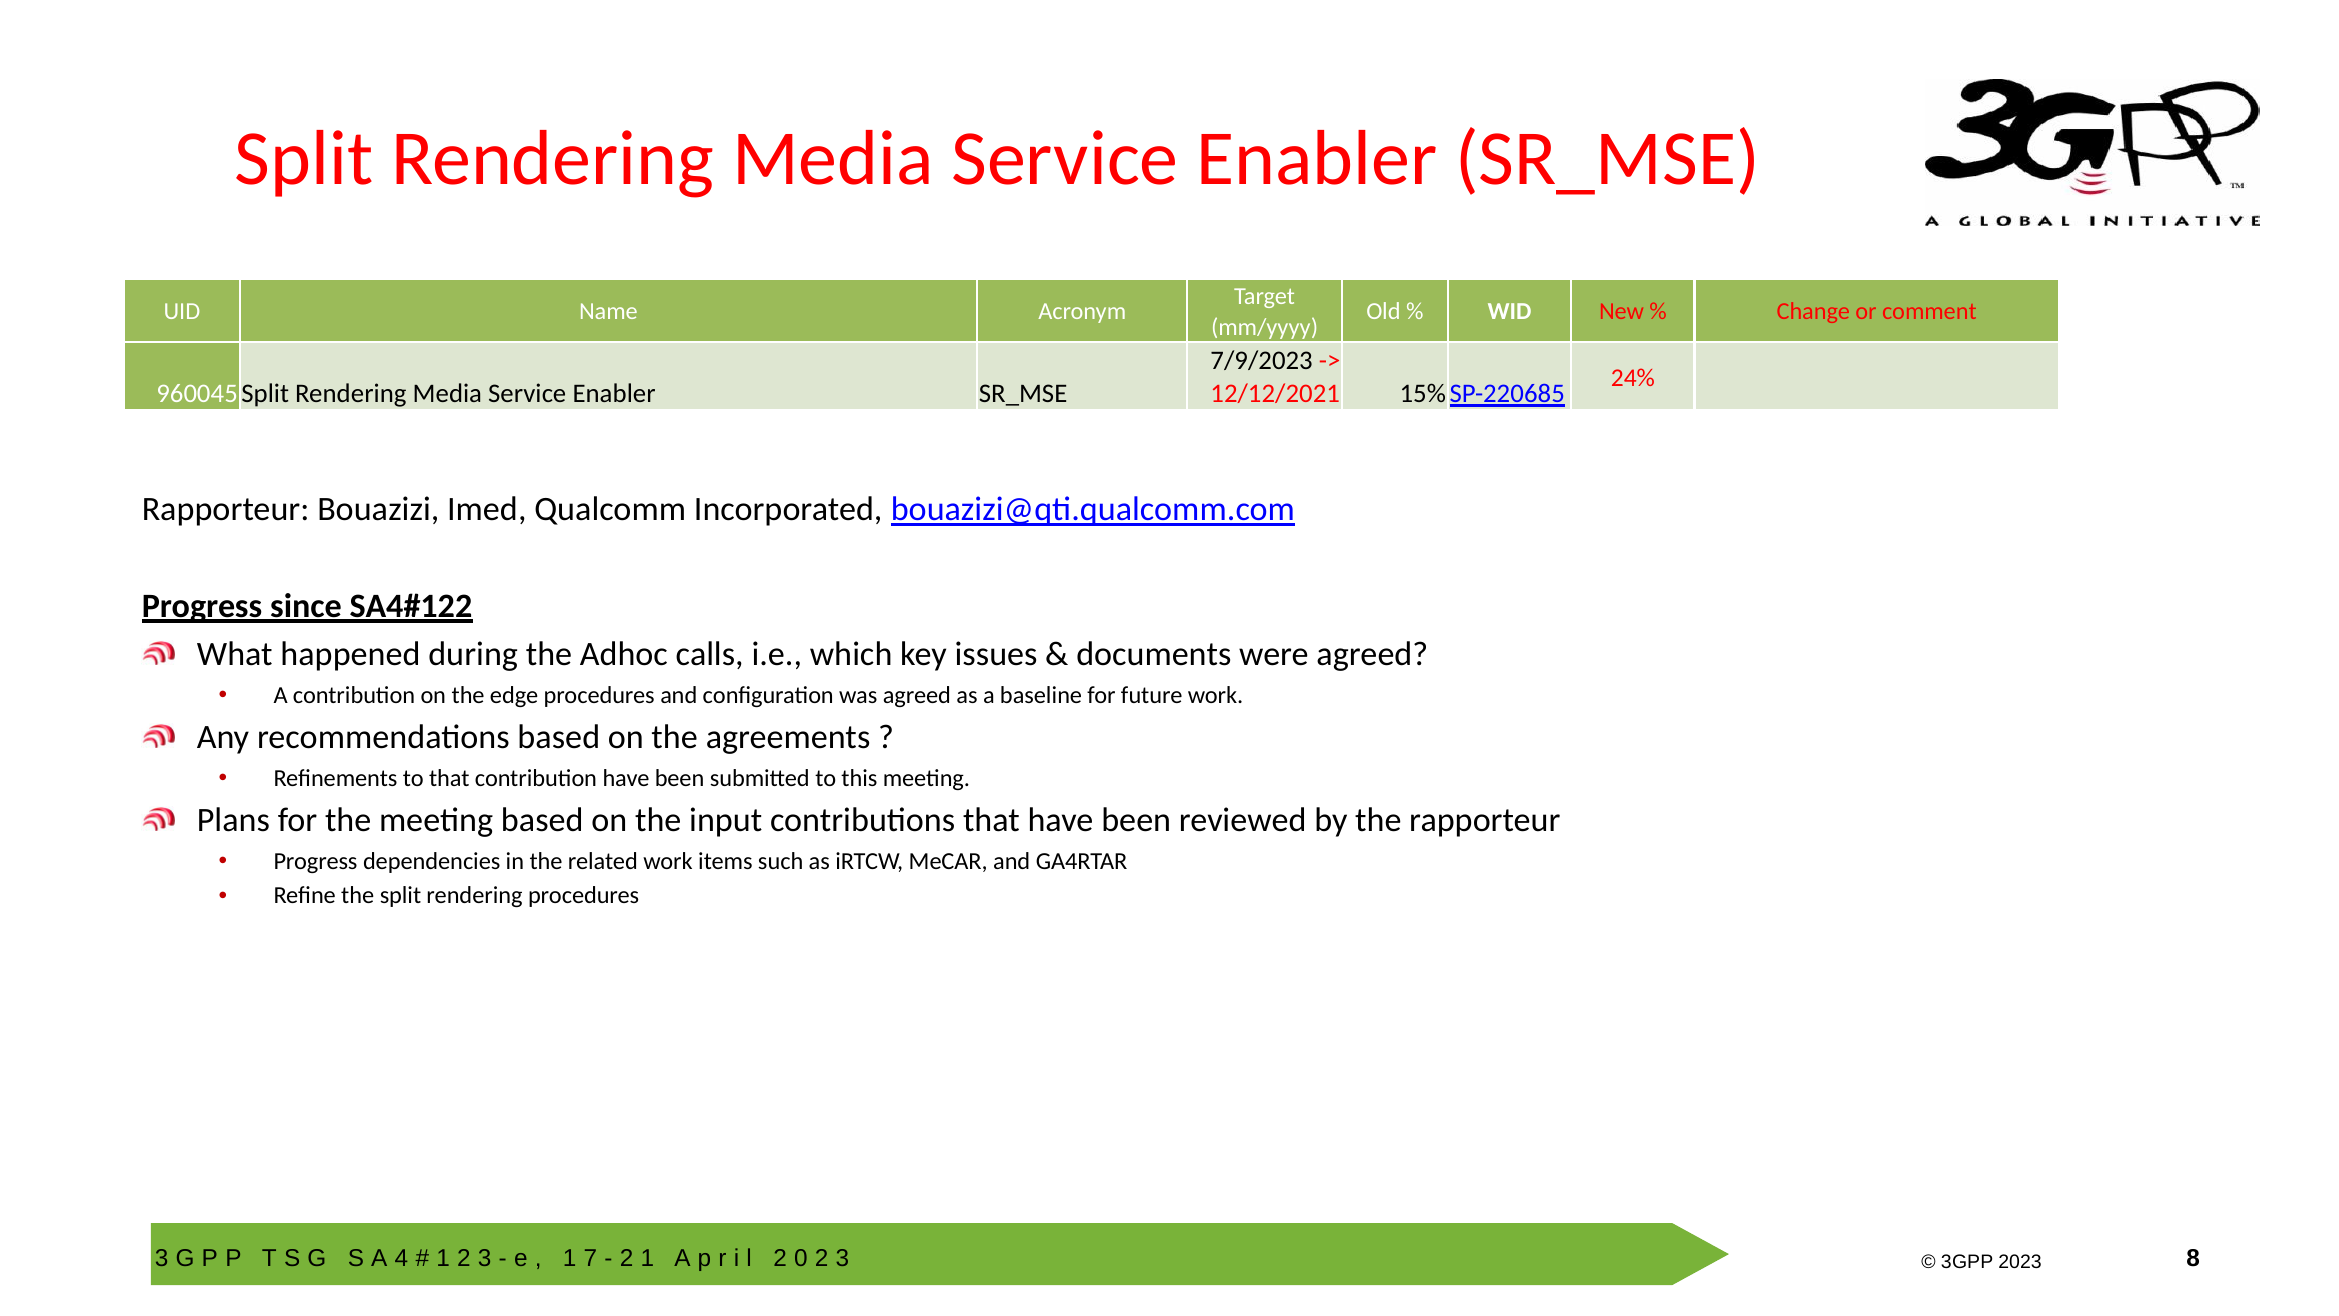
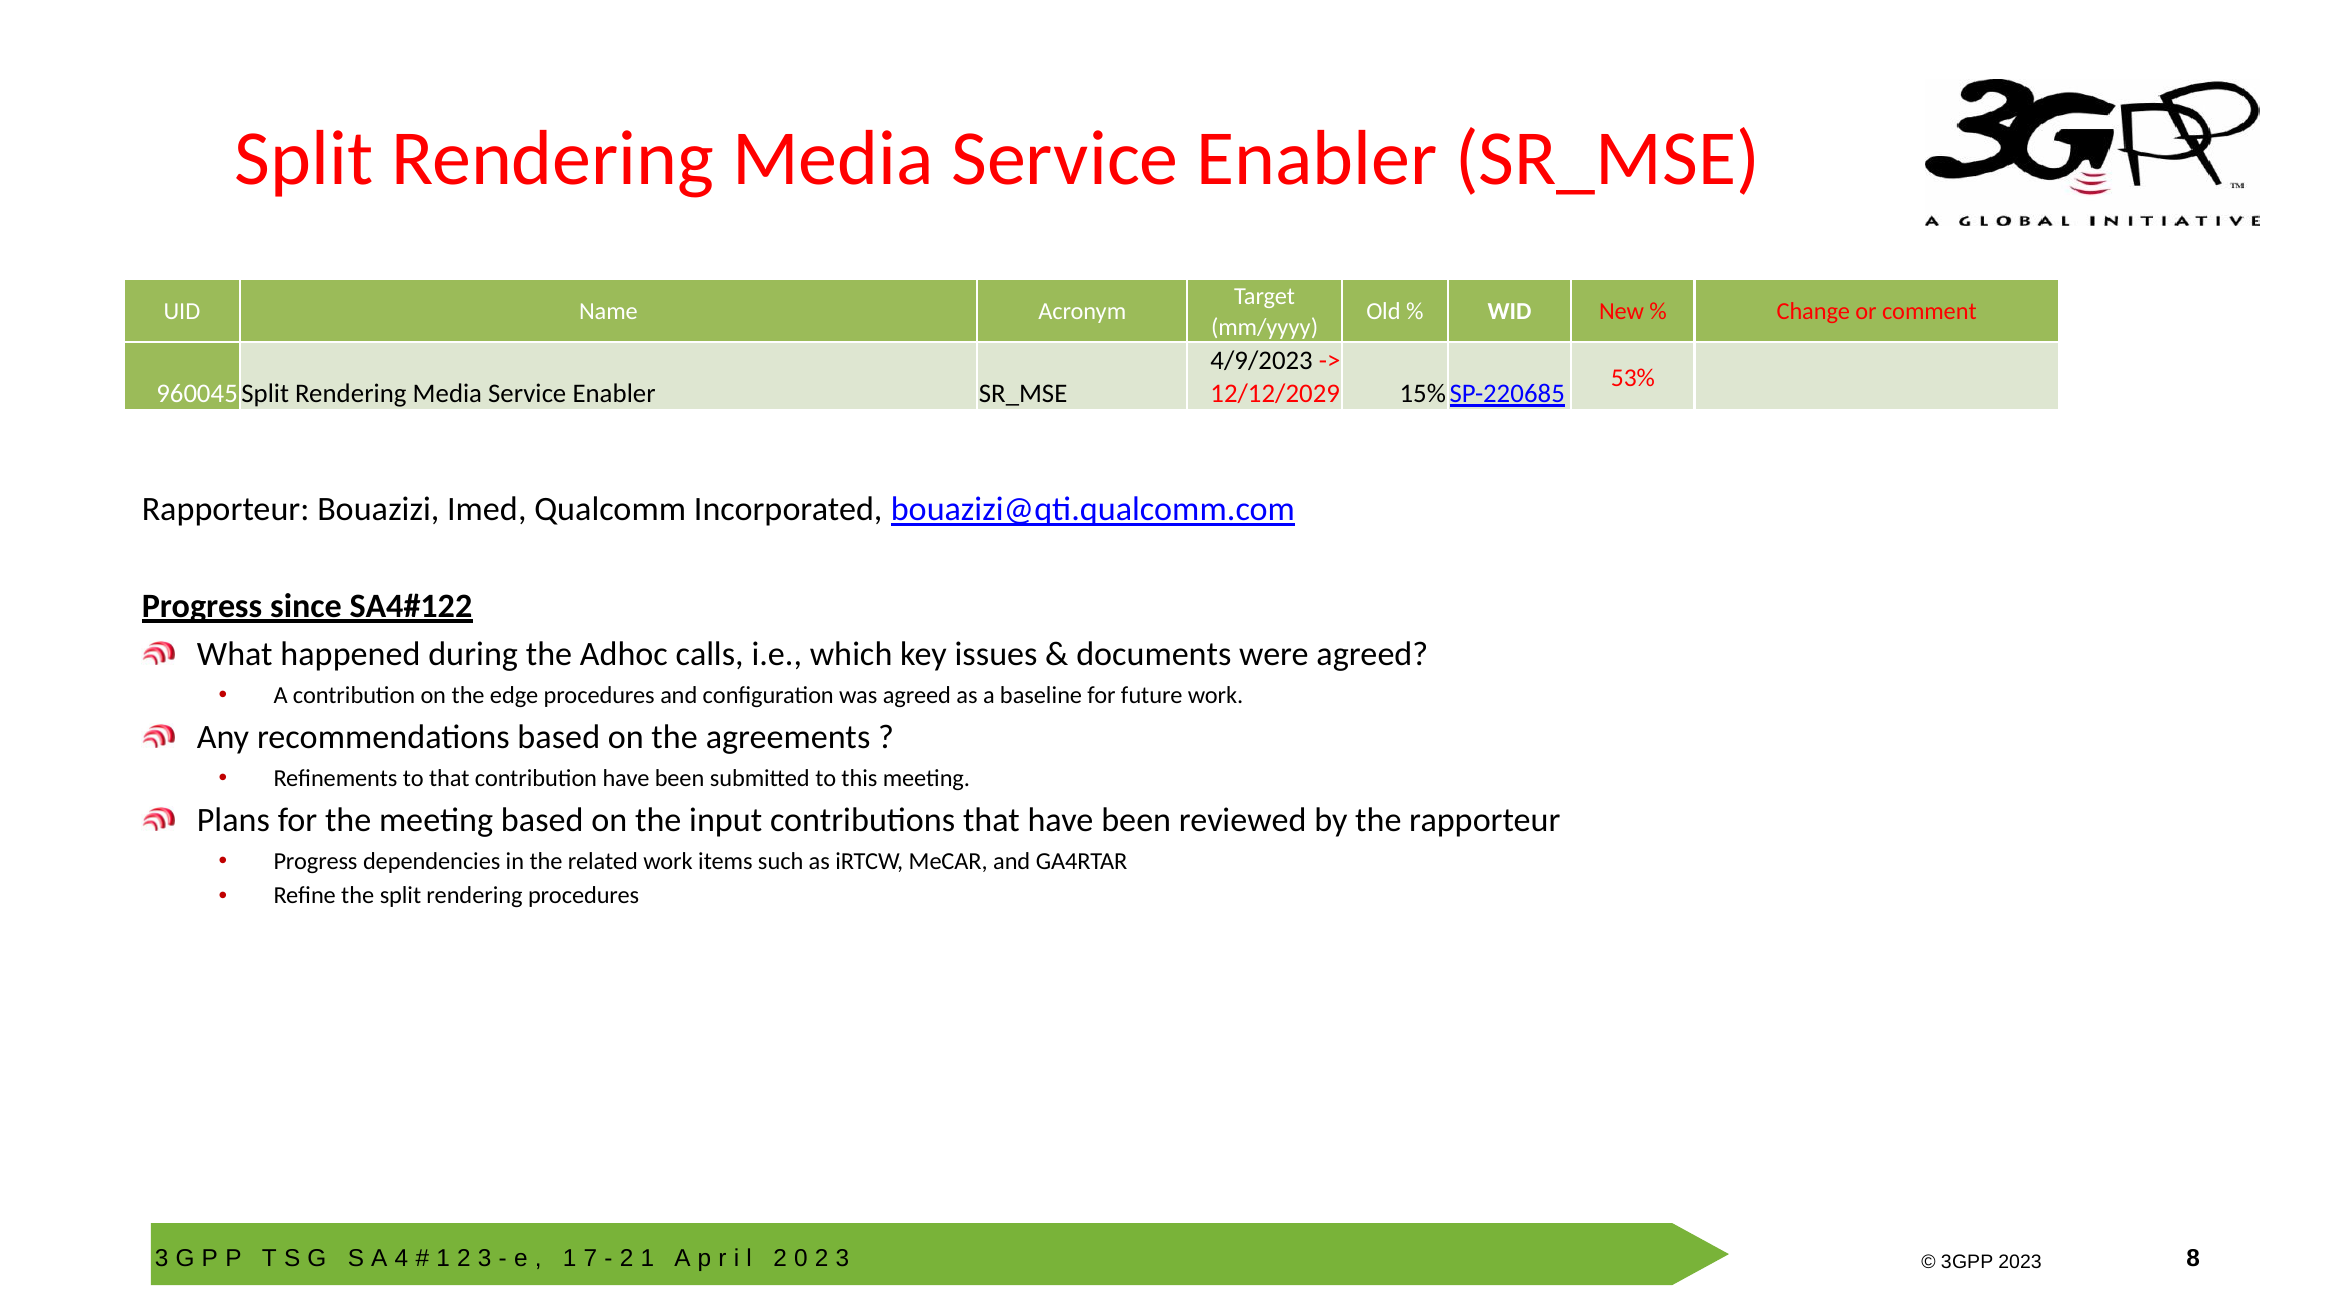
7/9/2023: 7/9/2023 -> 4/9/2023
24%: 24% -> 53%
12/12/2021: 12/12/2021 -> 12/12/2029
